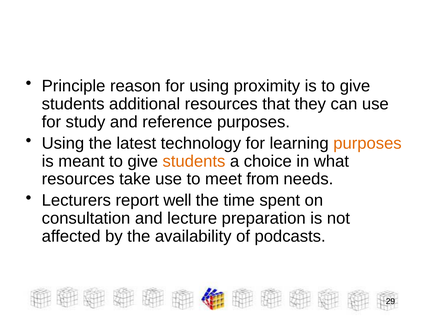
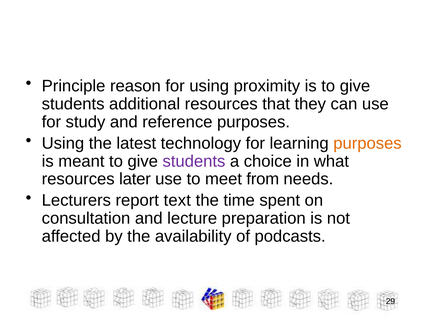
students at (194, 161) colour: orange -> purple
take: take -> later
well: well -> text
